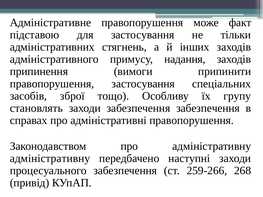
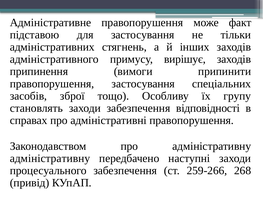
надання: надання -> вирішує
забезпечення забезпечення: забезпечення -> відповідності
